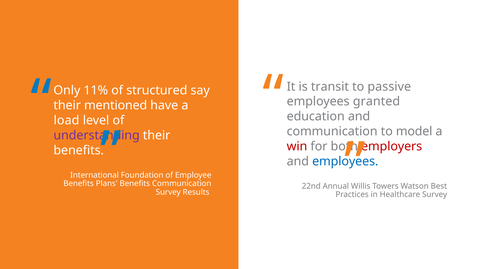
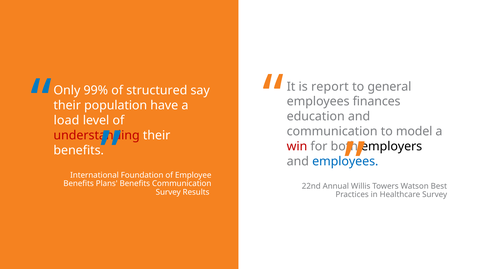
transit: transit -> report
passive: passive -> general
11%: 11% -> 99%
granted: granted -> finances
mentioned: mentioned -> population
understanding colour: purple -> red
employers colour: red -> black
